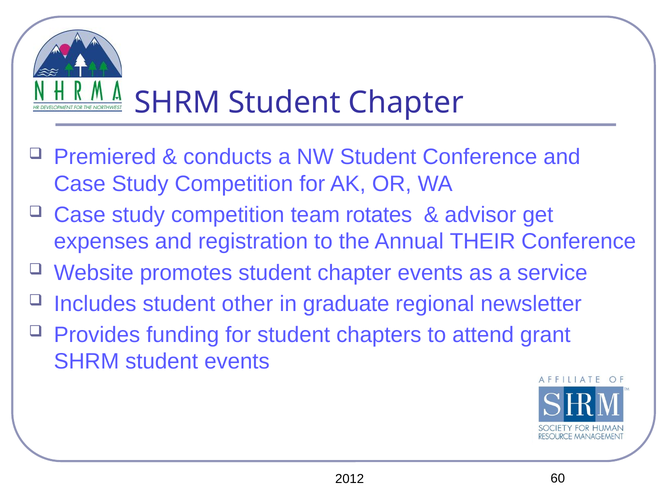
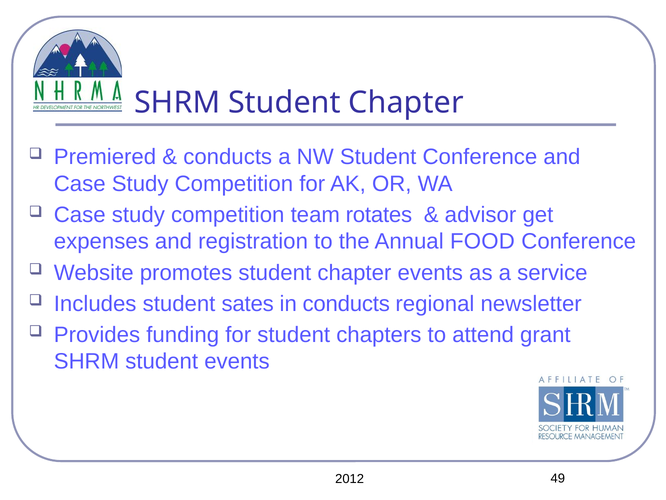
THEIR: THEIR -> FOOD
other: other -> sates
in graduate: graduate -> conducts
60: 60 -> 49
